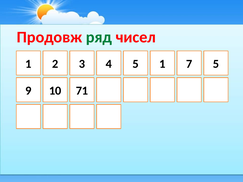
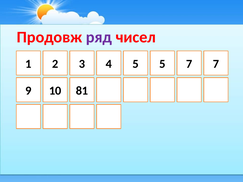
ряд colour: green -> purple
5 1: 1 -> 5
7 5: 5 -> 7
71: 71 -> 81
